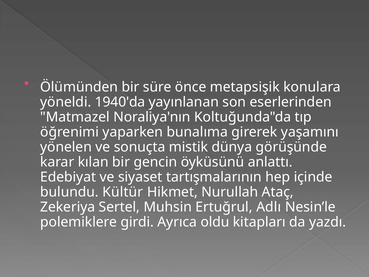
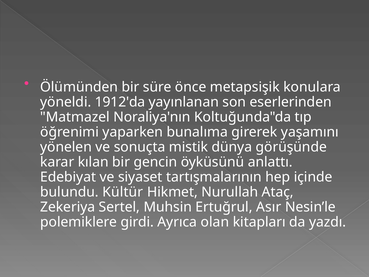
1940'da: 1940'da -> 1912'da
Adlı: Adlı -> Asır
oldu: oldu -> olan
